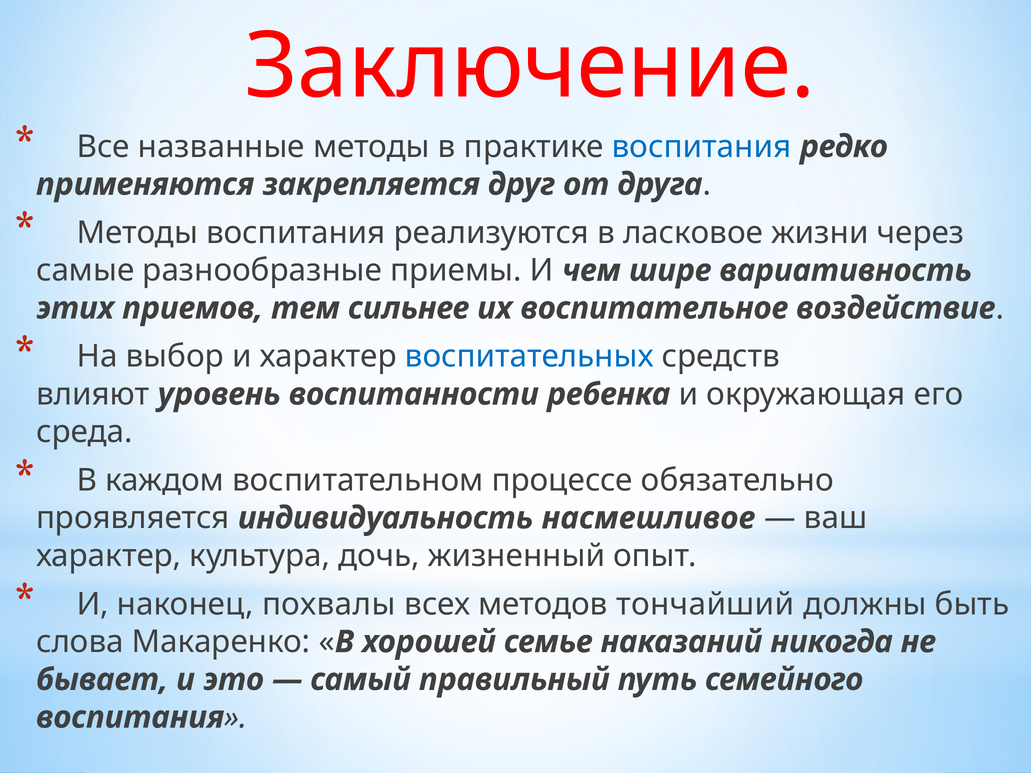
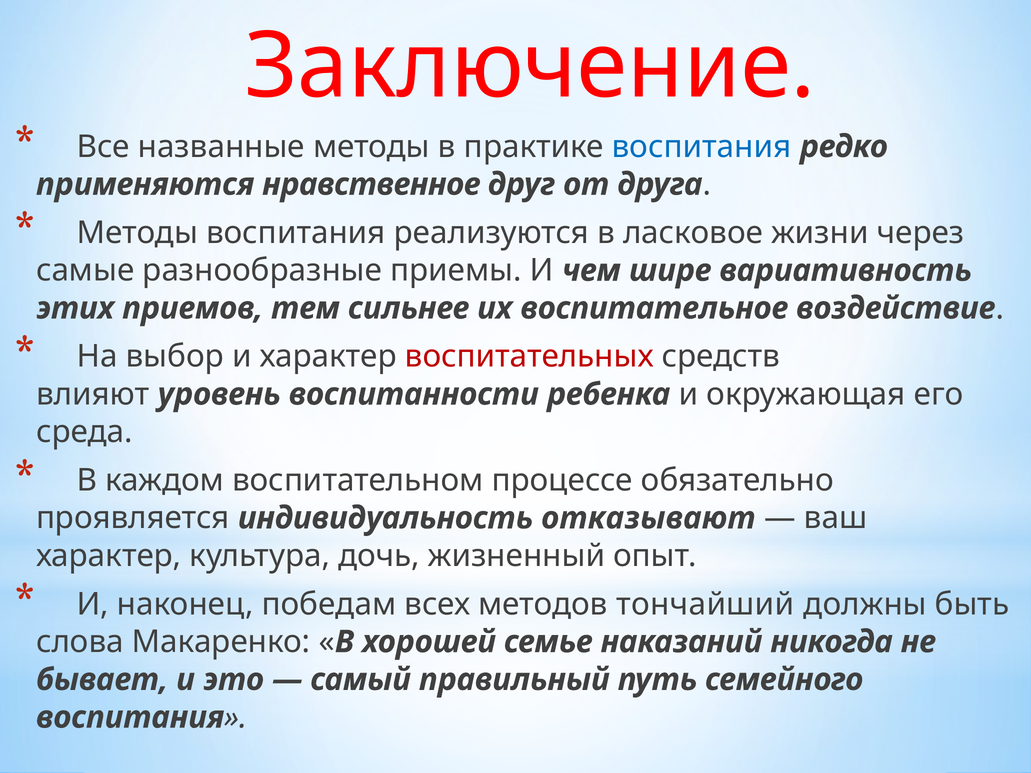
закрепляется: закрепляется -> нравственное
воспитательных colour: blue -> red
насмешливое: насмешливое -> отказывают
похвалы: похвалы -> победам
